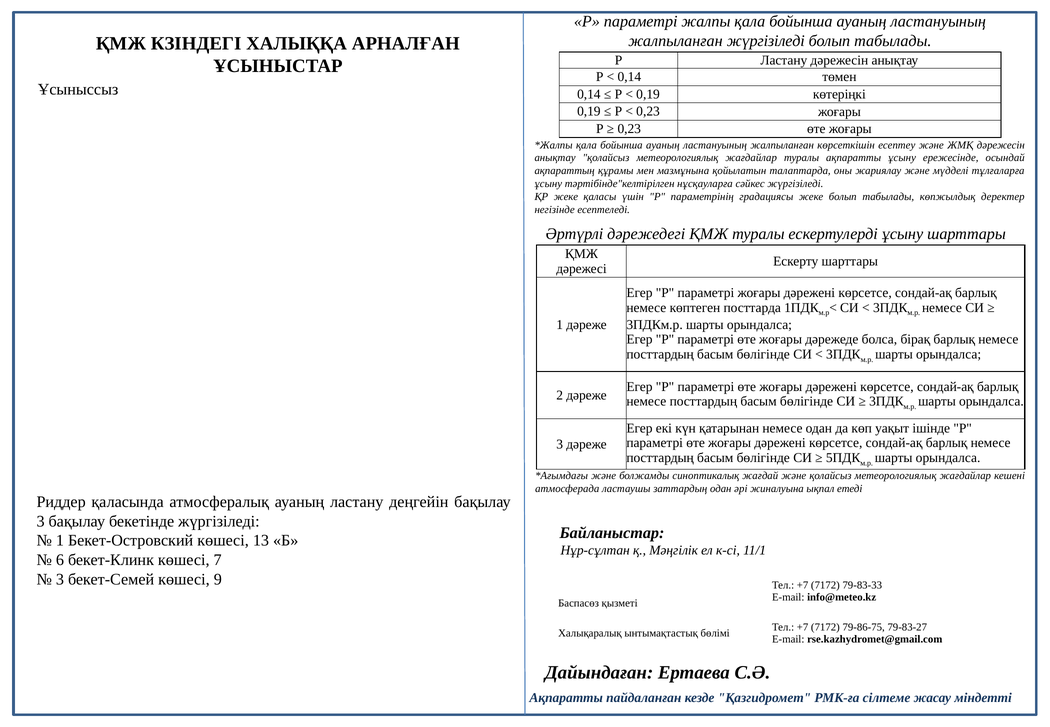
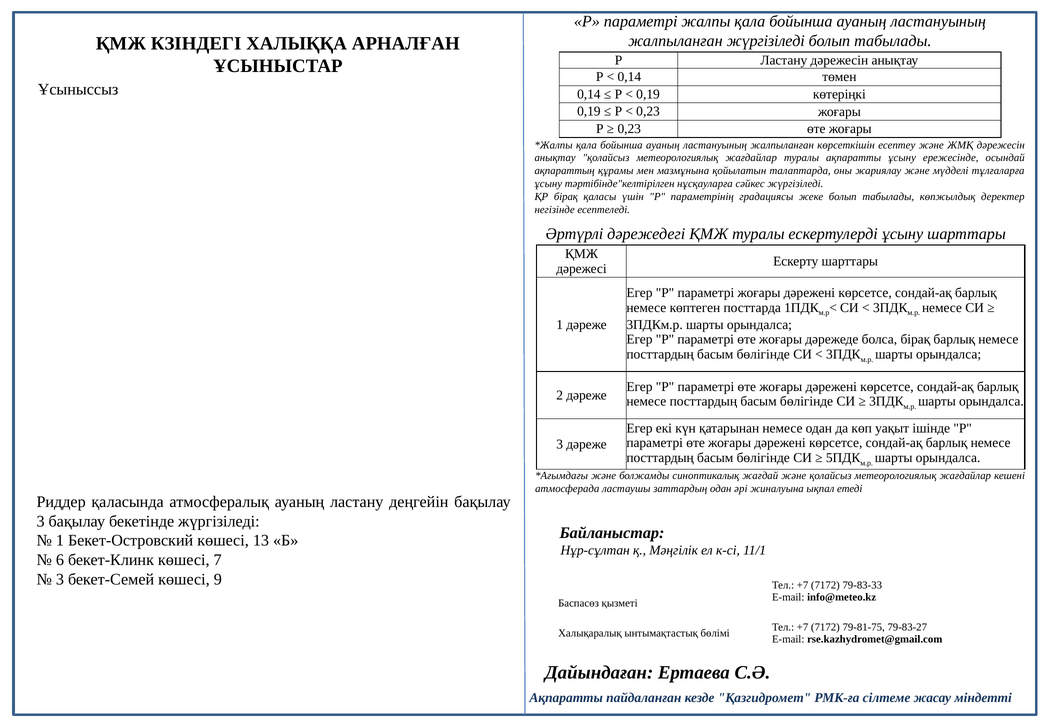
ҚР жеке: жеке -> бірақ
79-86-75: 79-86-75 -> 79-81-75
